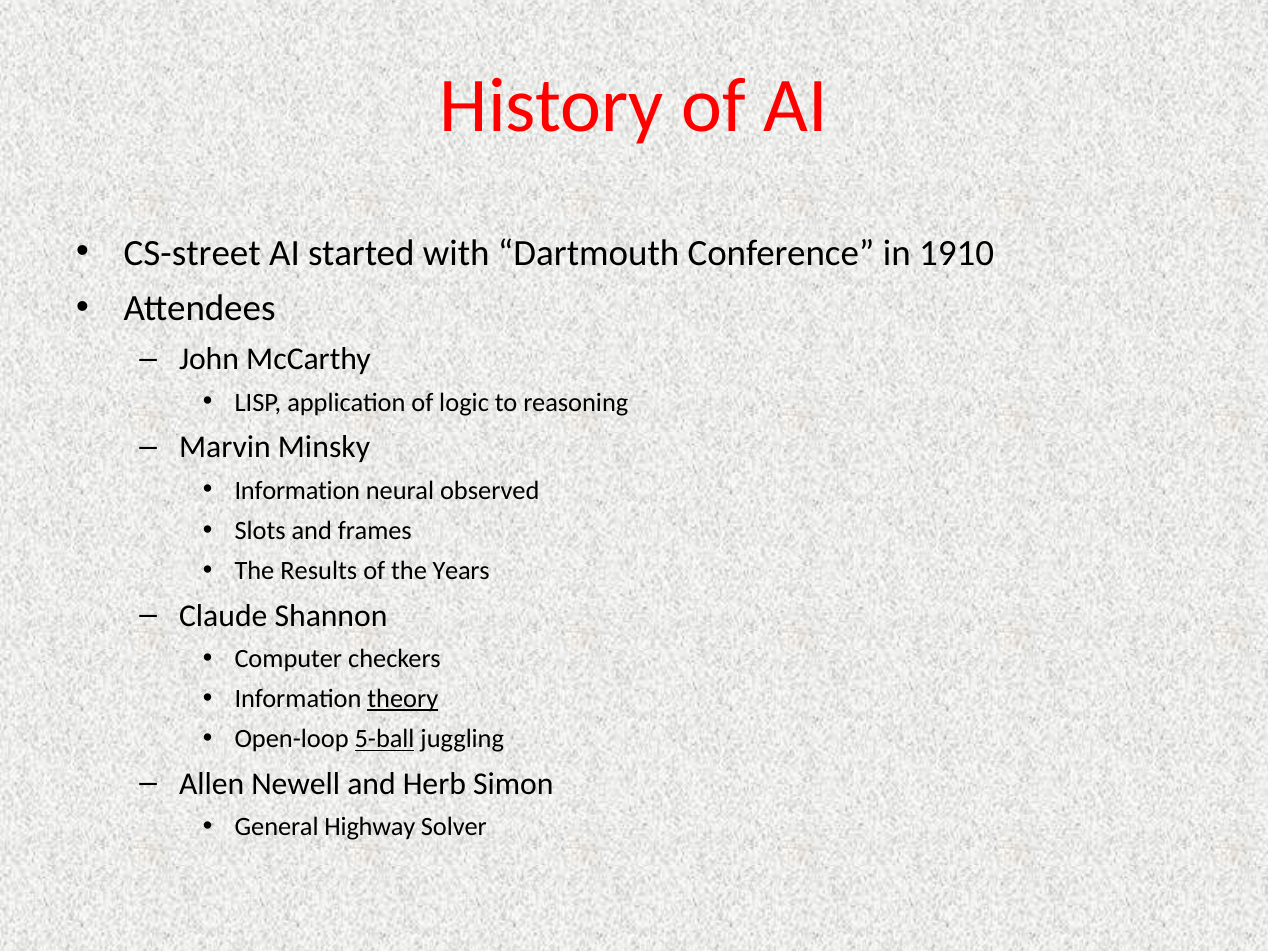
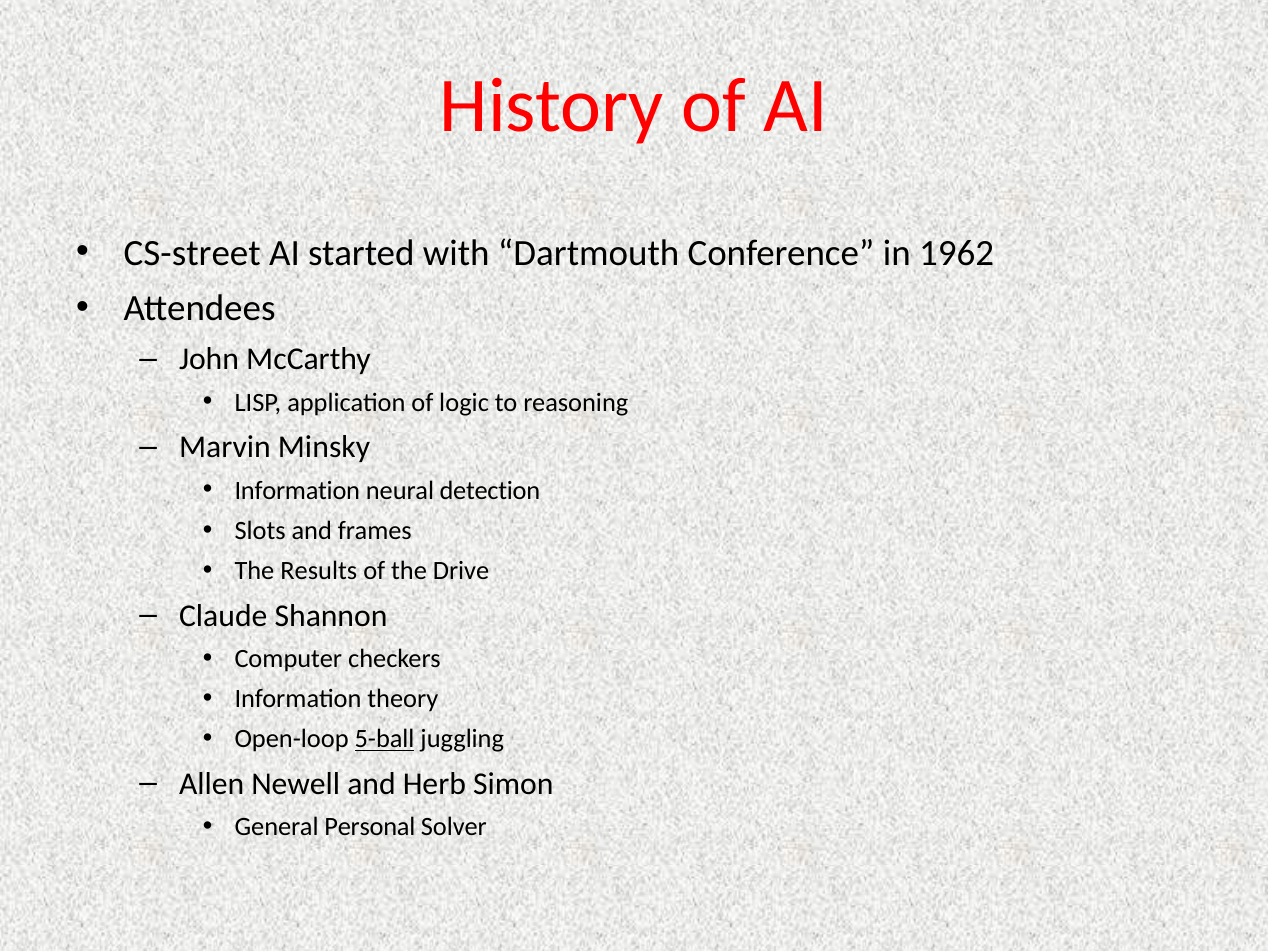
1910: 1910 -> 1962
observed: observed -> detection
Years: Years -> Drive
theory underline: present -> none
Highway: Highway -> Personal
